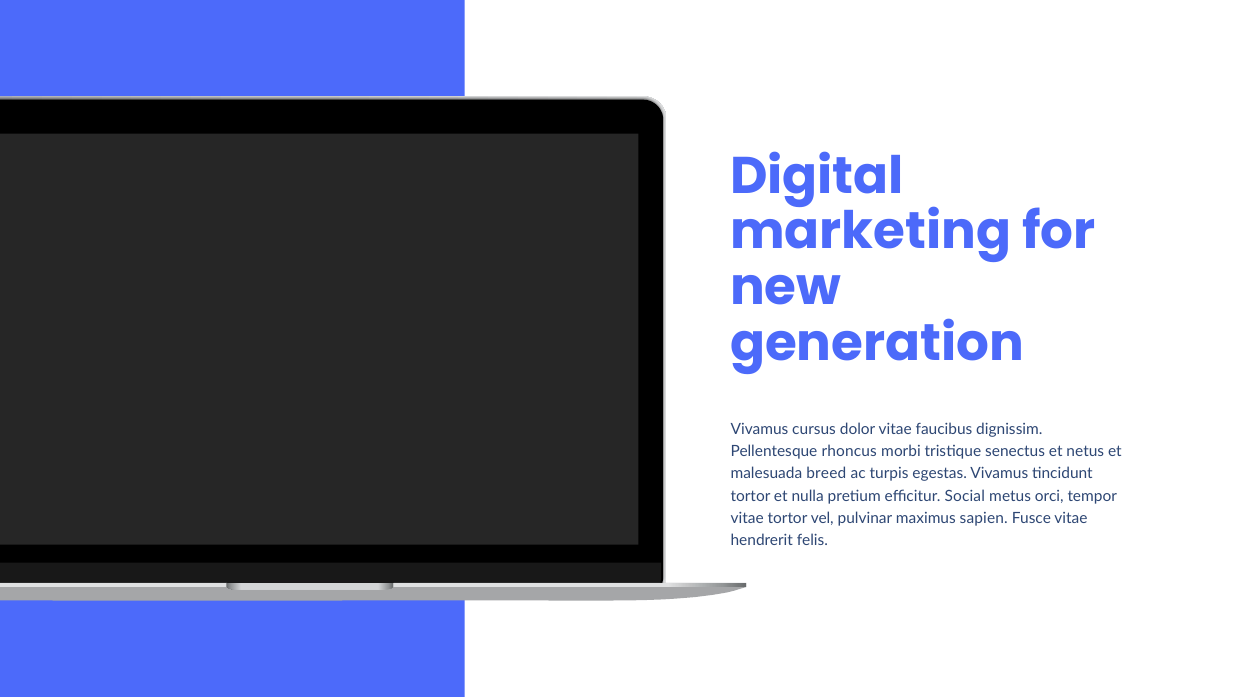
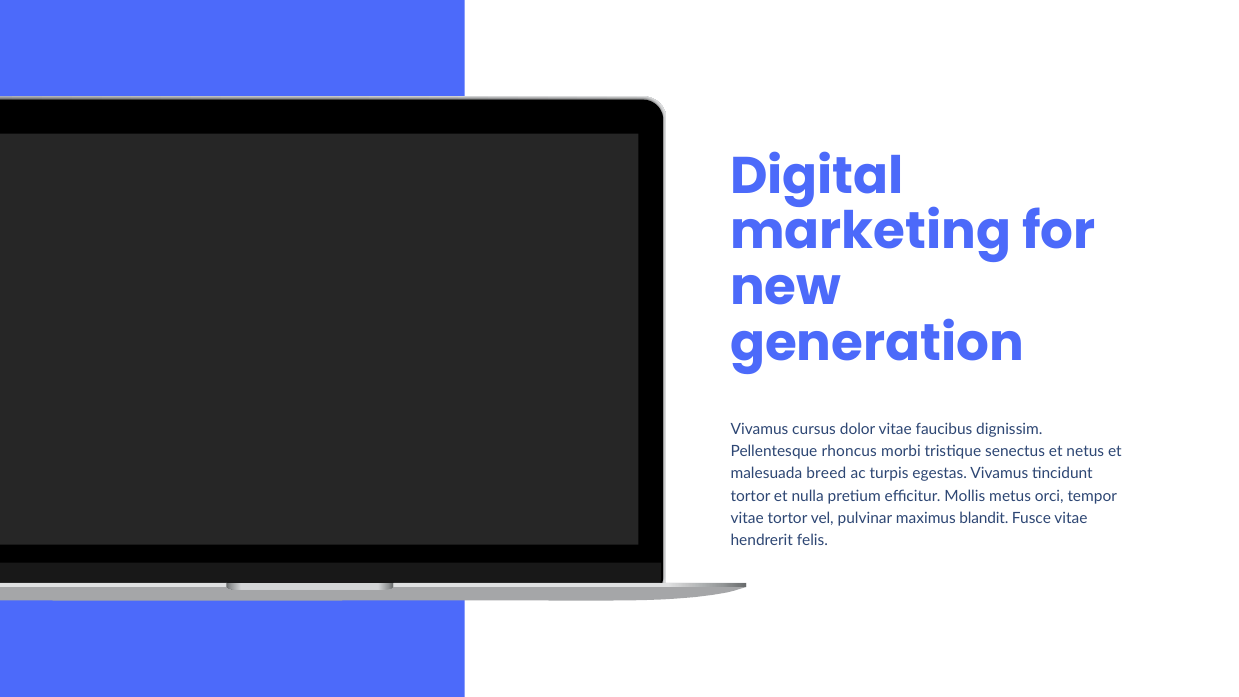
Social: Social -> Mollis
sapien: sapien -> blandit
